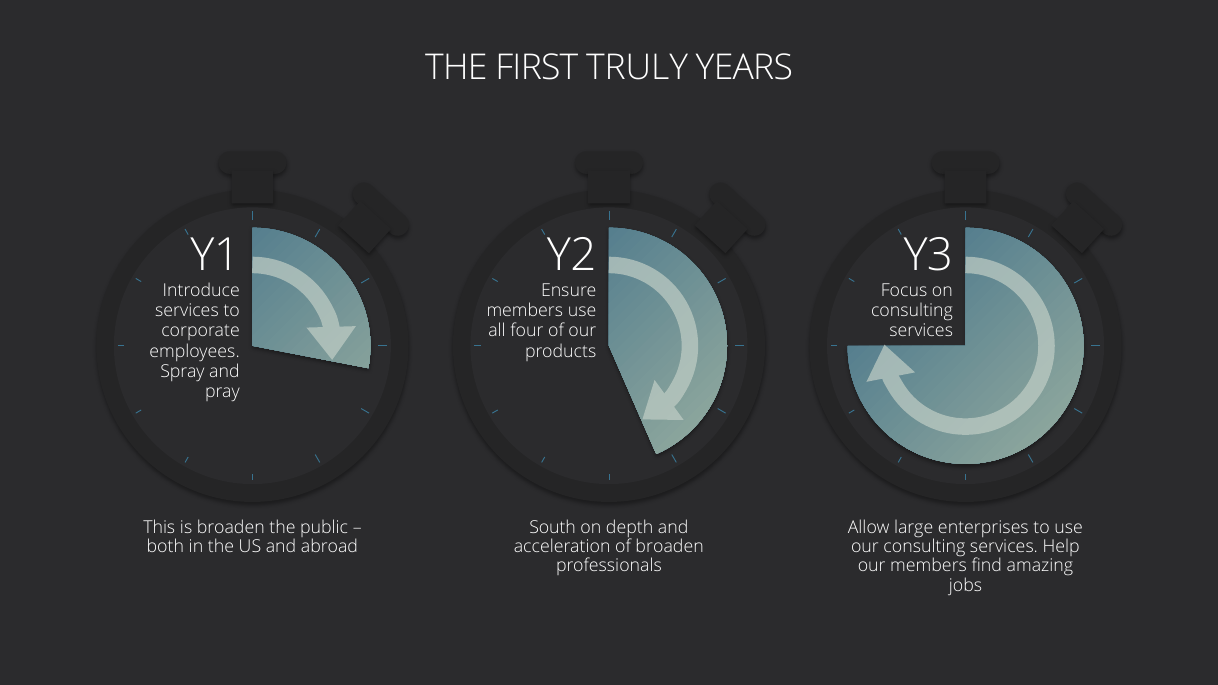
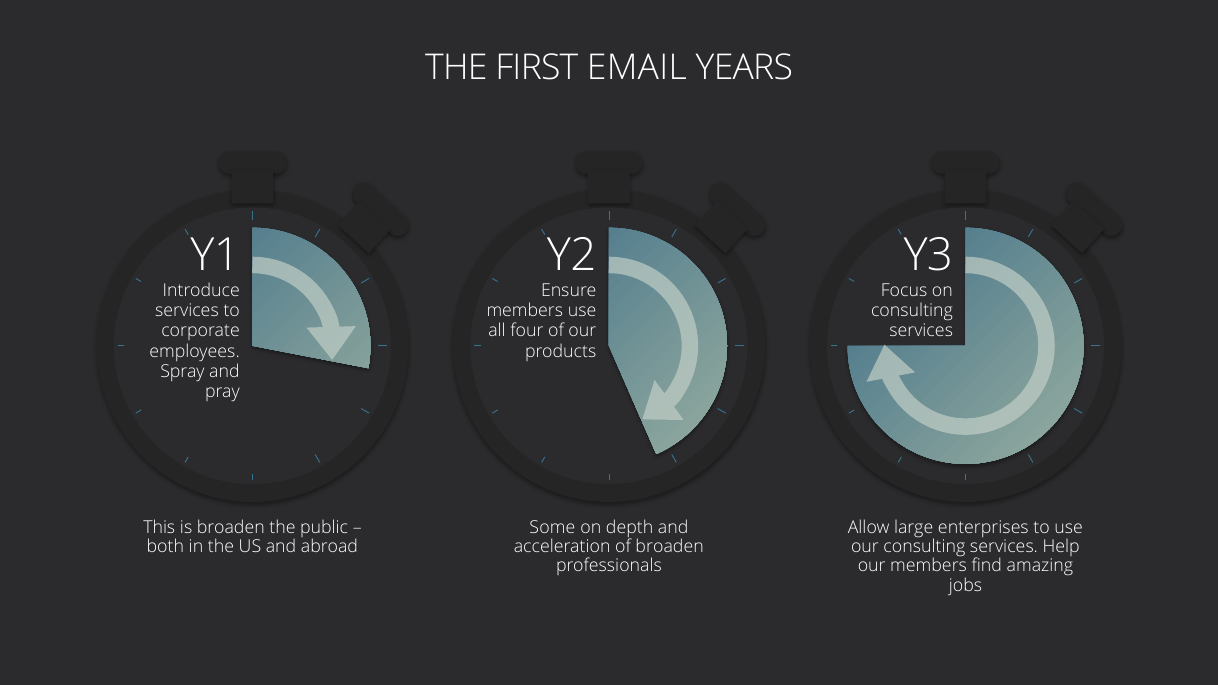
TRULY: TRULY -> EMAIL
South: South -> Some
